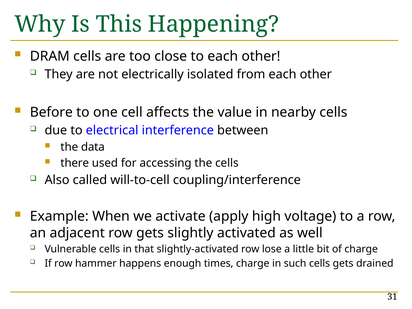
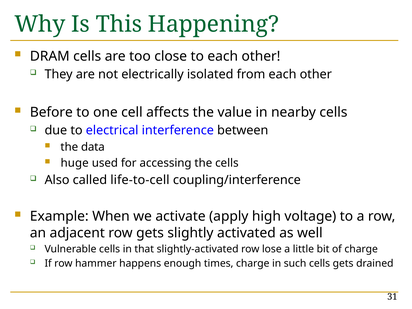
there: there -> huge
will-to-cell: will-to-cell -> life-to-cell
